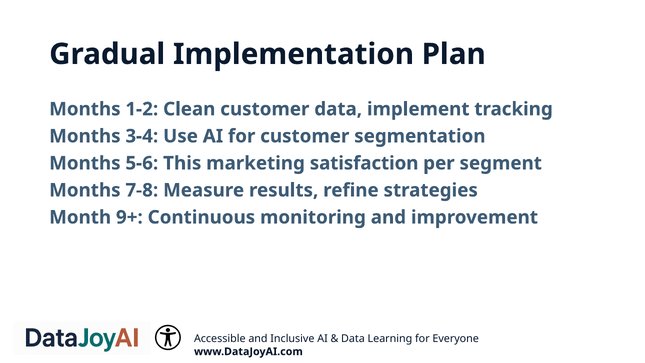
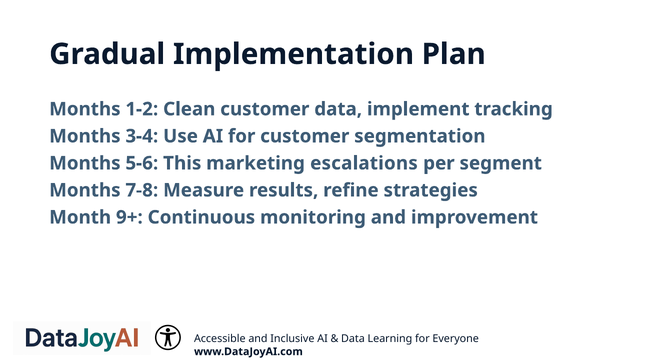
satisfaction: satisfaction -> escalations
